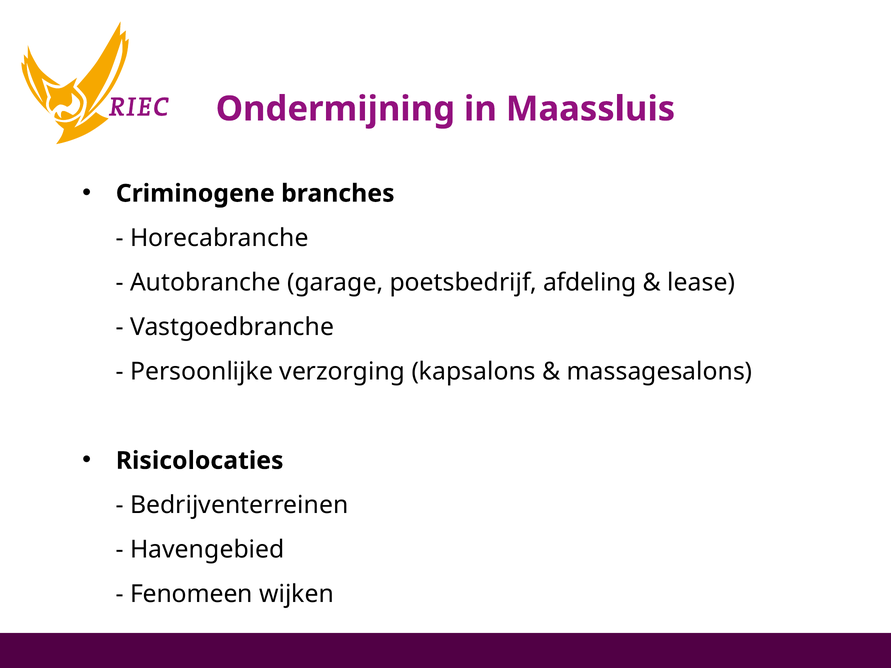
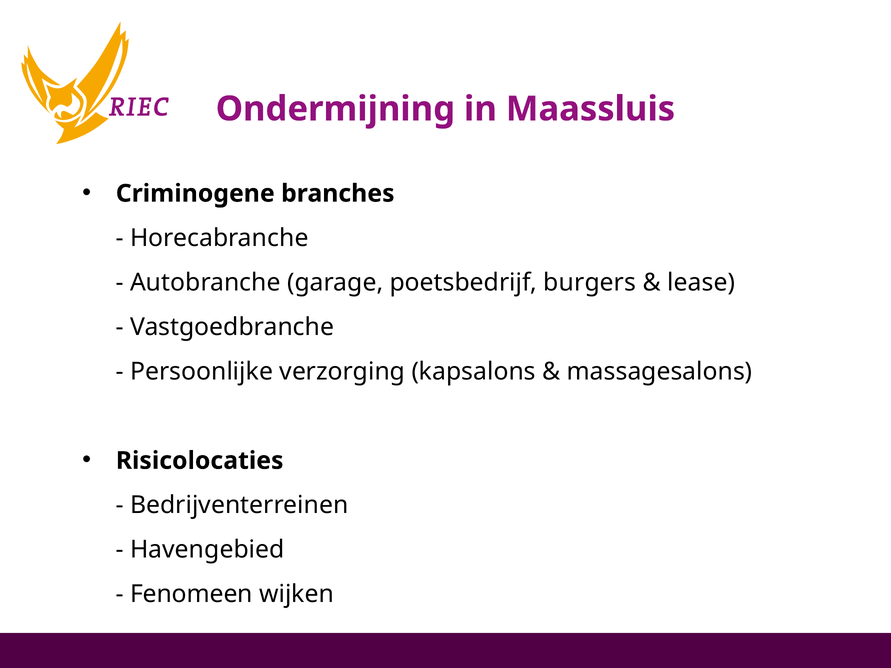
afdeling: afdeling -> burgers
